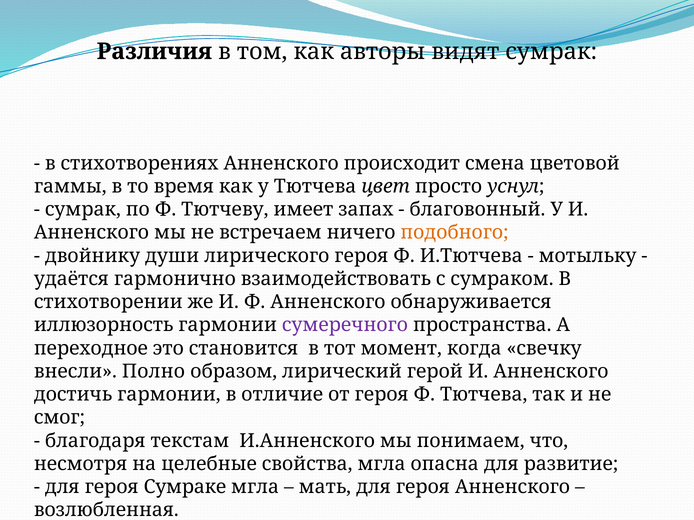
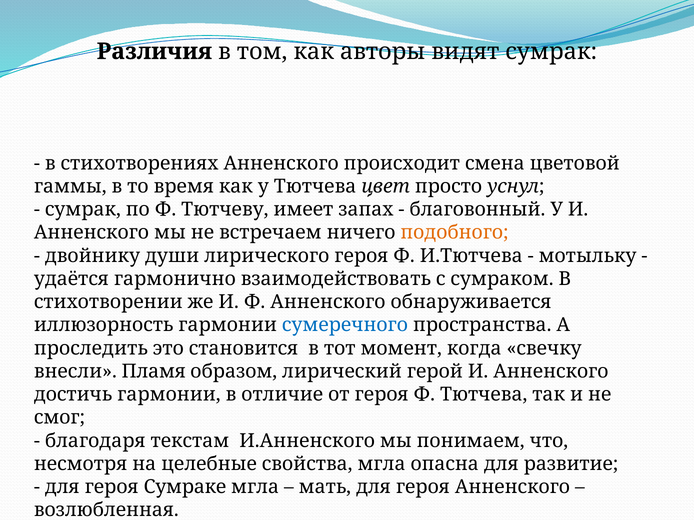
сумеречного colour: purple -> blue
переходное: переходное -> проследить
Полно: Полно -> Пламя
